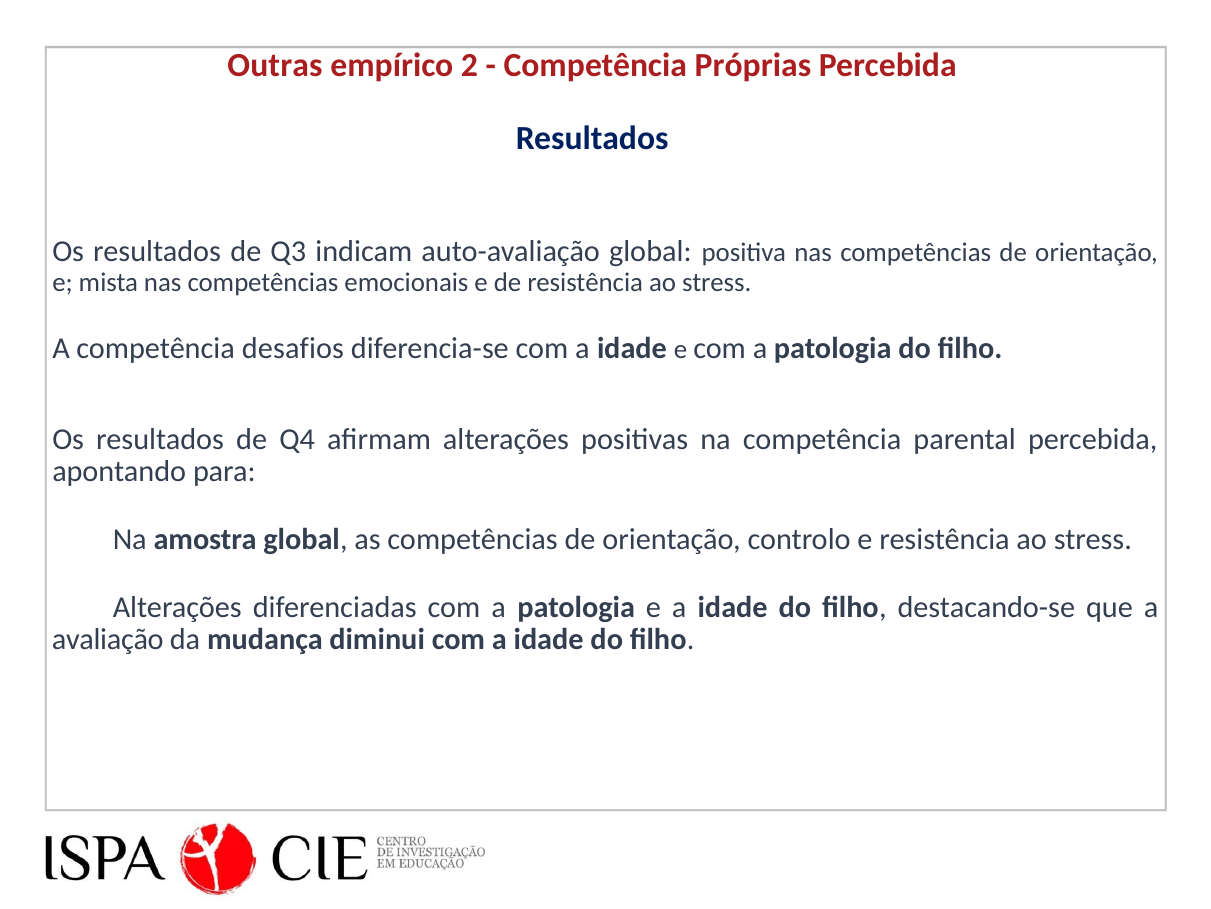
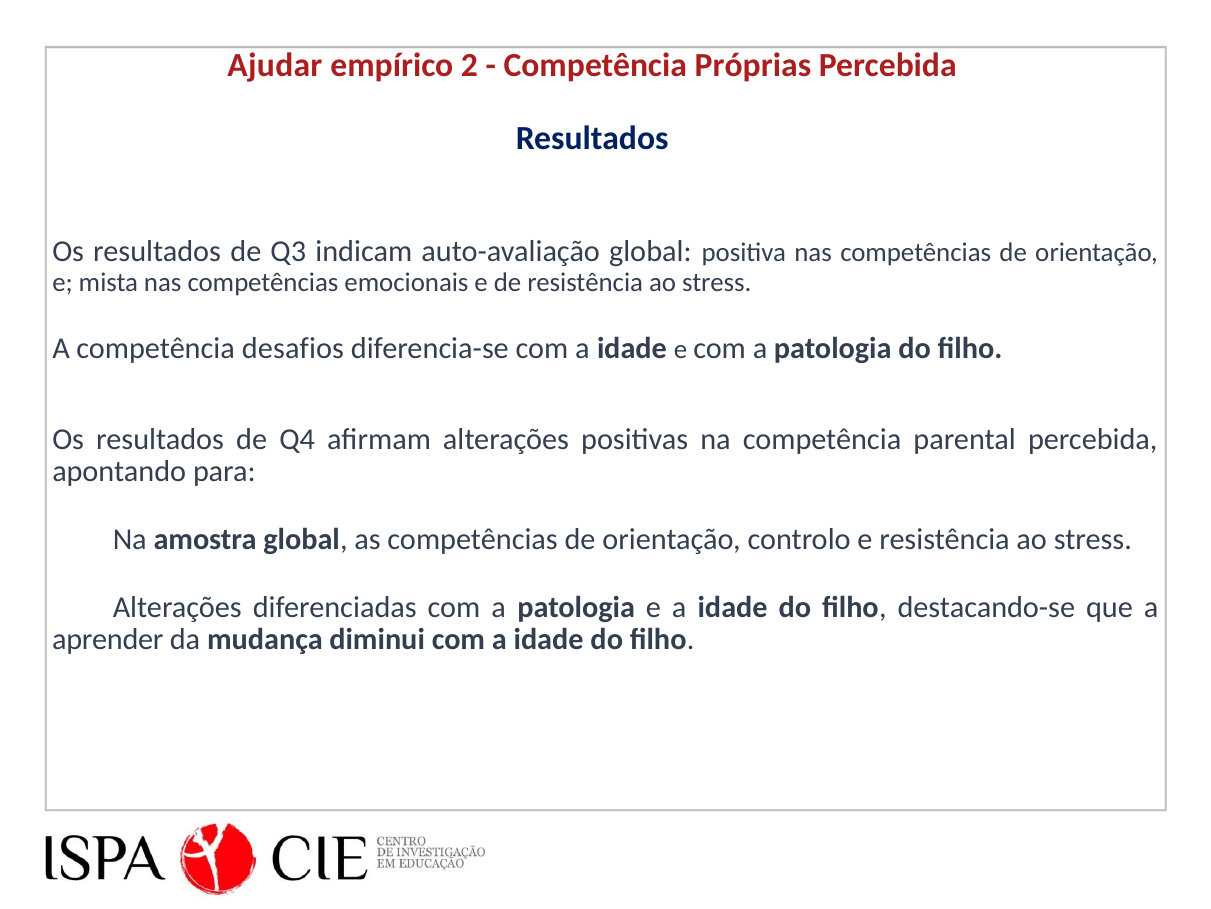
Outras: Outras -> Ajudar
avaliação: avaliação -> aprender
